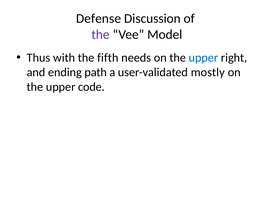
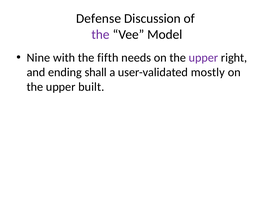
Thus: Thus -> Nine
upper at (203, 57) colour: blue -> purple
path: path -> shall
code: code -> built
